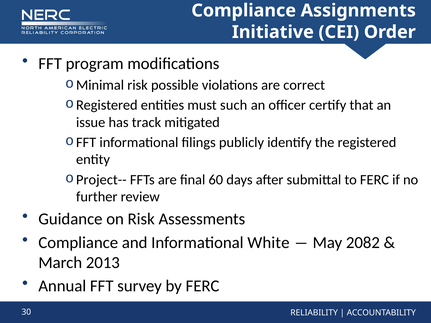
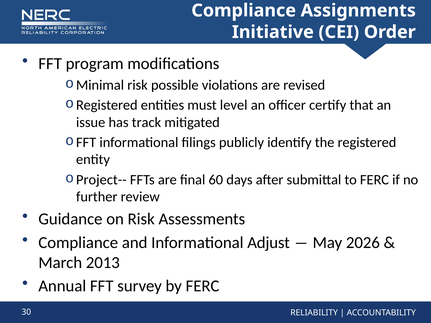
correct: correct -> revised
such: such -> level
White: White -> Adjust
2082: 2082 -> 2026
